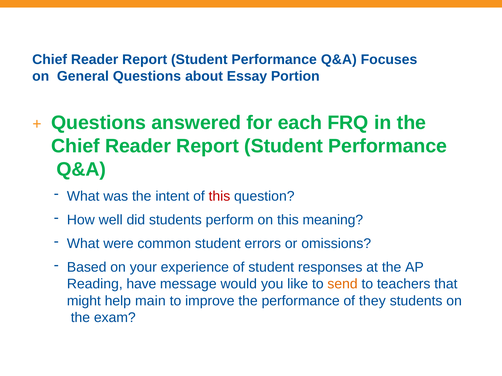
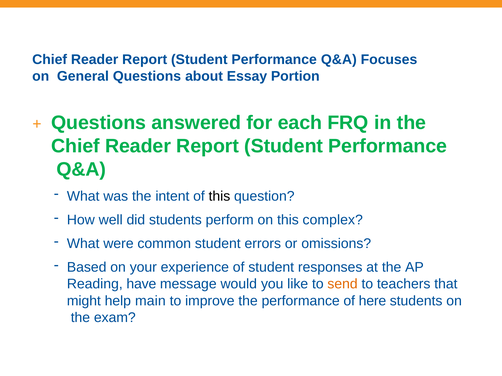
this at (219, 197) colour: red -> black
meaning: meaning -> complex
they: they -> here
